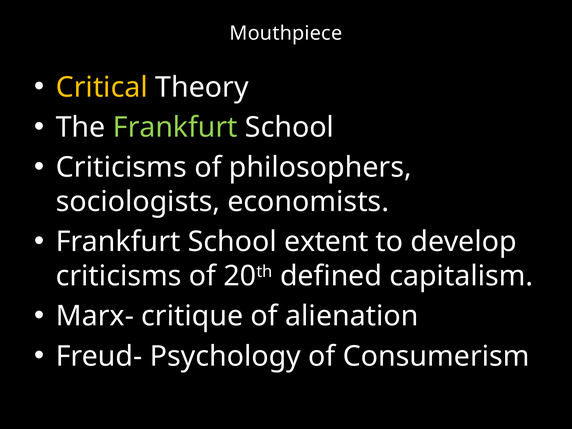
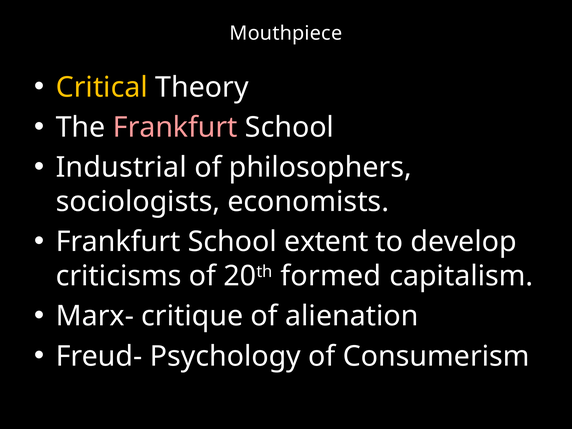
Frankfurt at (175, 127) colour: light green -> pink
Criticisms at (121, 167): Criticisms -> Industrial
defined: defined -> formed
